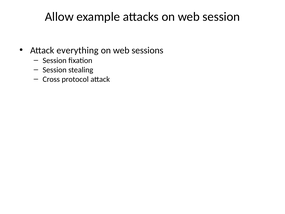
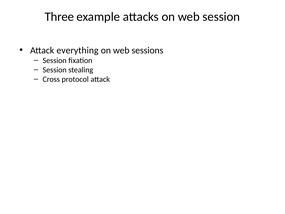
Allow: Allow -> Three
